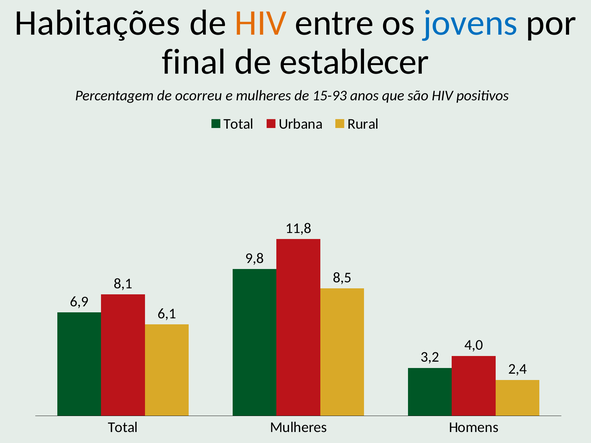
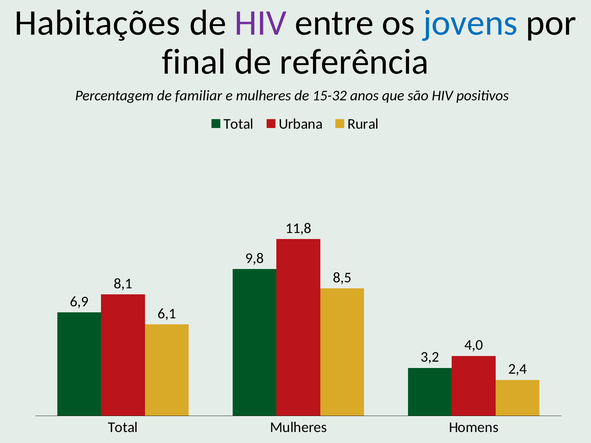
HIV at (261, 23) colour: orange -> purple
establecer: establecer -> referência
ocorreu: ocorreu -> familiar
15-93: 15-93 -> 15-32
